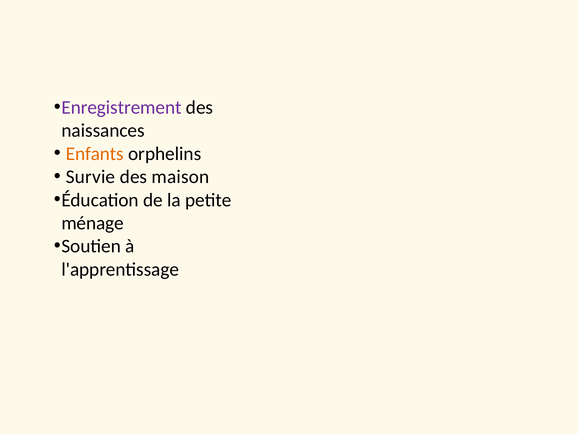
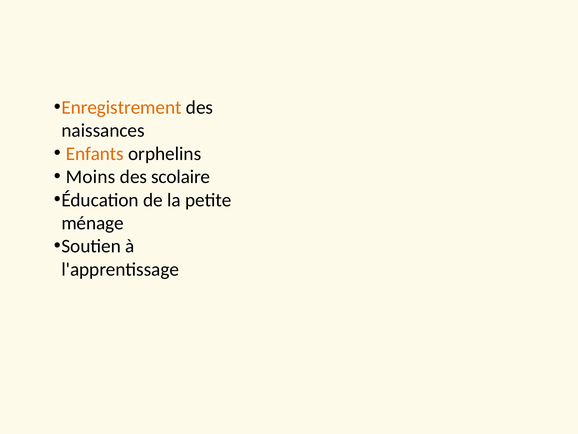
Enregistrement colour: purple -> orange
Survie: Survie -> Moins
maison: maison -> scolaire
